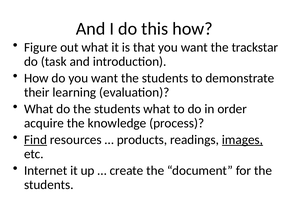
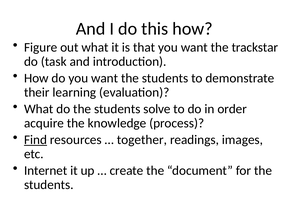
students what: what -> solve
products: products -> together
images underline: present -> none
